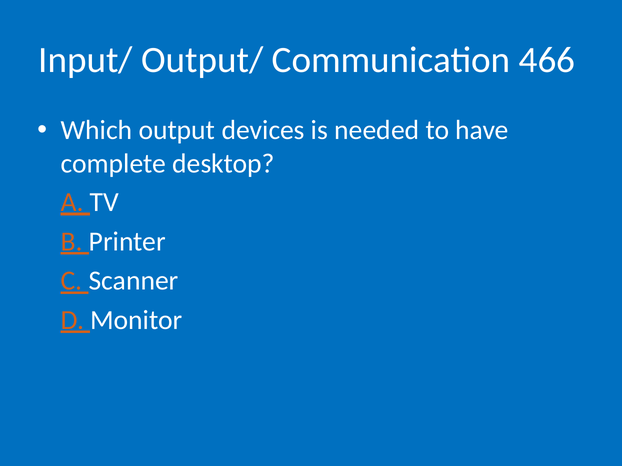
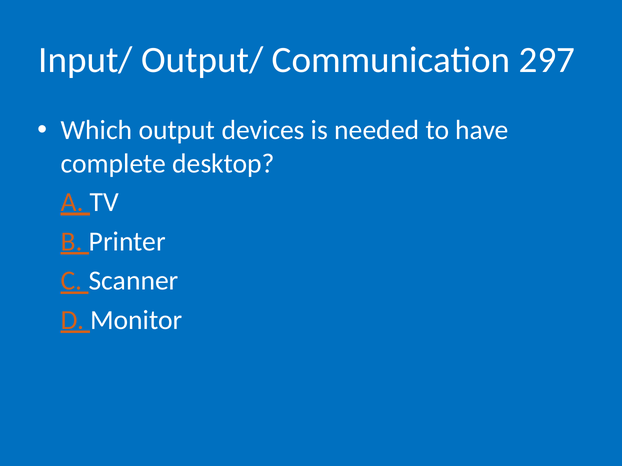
466: 466 -> 297
